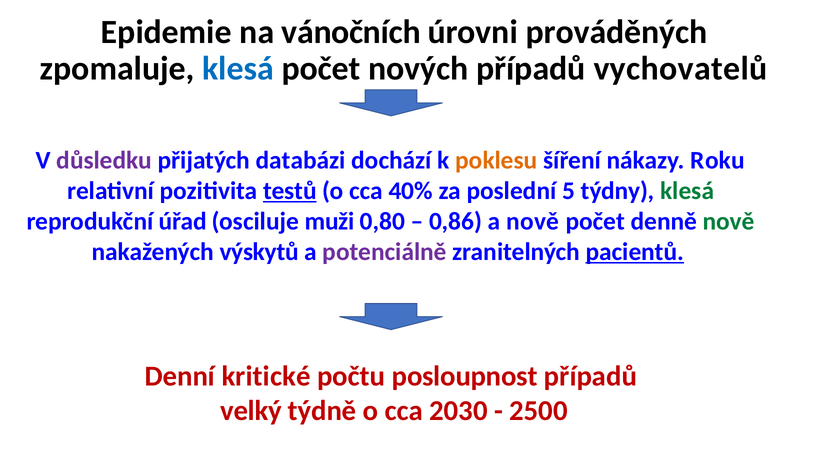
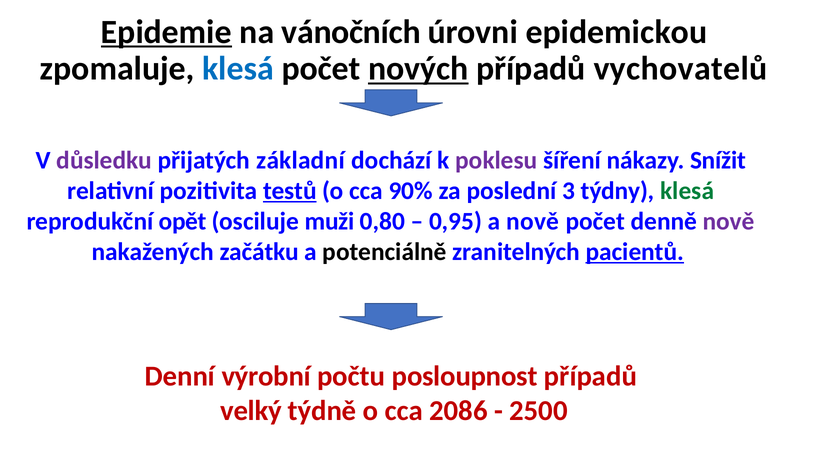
Epidemie underline: none -> present
prováděných: prováděných -> epidemickou
nových underline: none -> present
databázi: databázi -> základní
poklesu colour: orange -> purple
Roku: Roku -> Snížit
40%: 40% -> 90%
5: 5 -> 3
úřad: úřad -> opět
0,86: 0,86 -> 0,95
nově at (729, 222) colour: green -> purple
výskytů: výskytů -> začátku
potenciálně colour: purple -> black
kritické: kritické -> výrobní
2030: 2030 -> 2086
